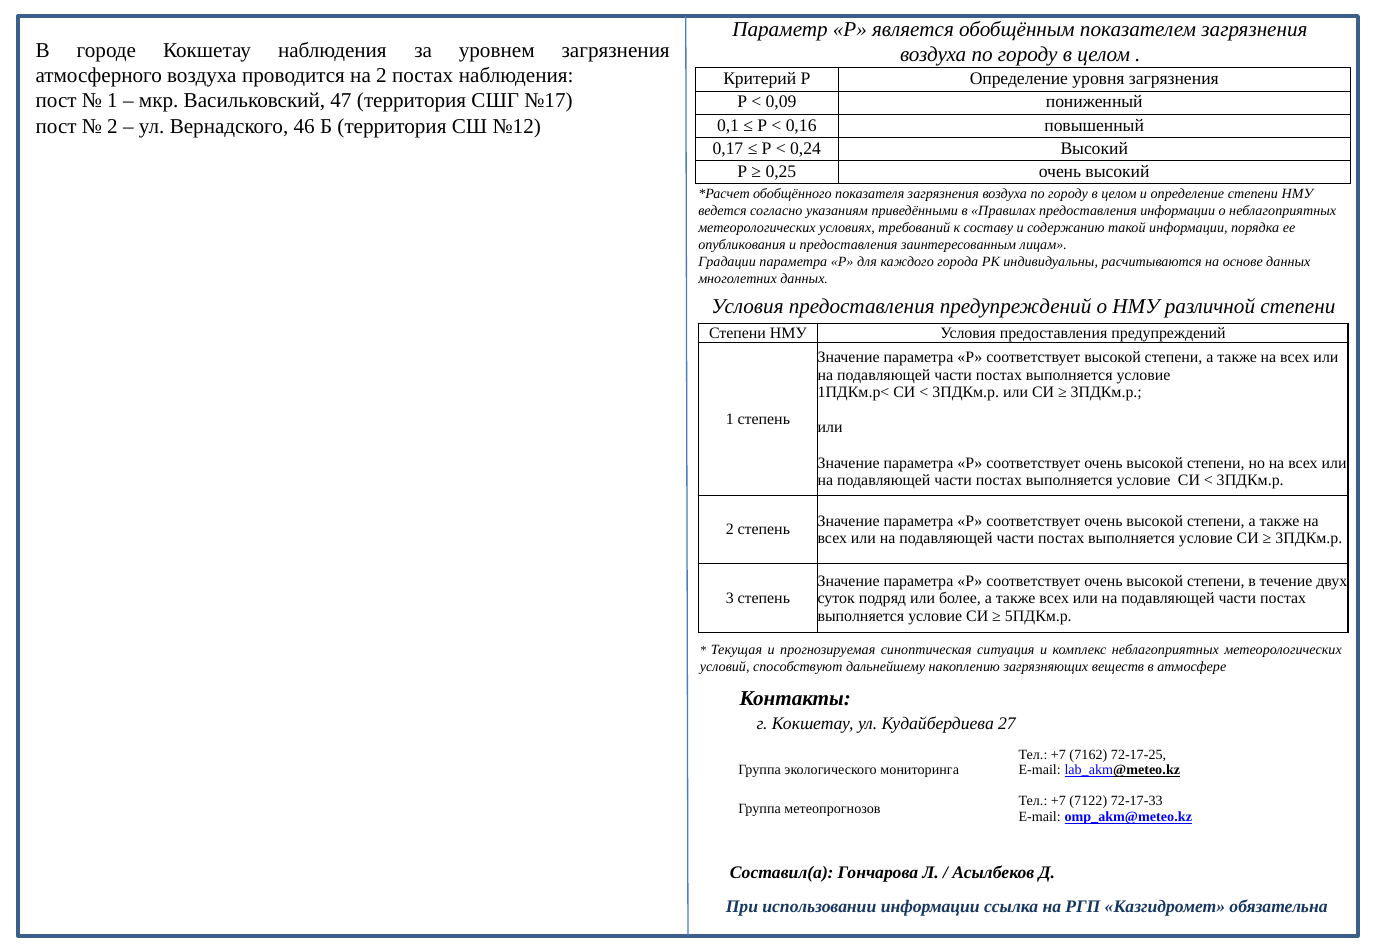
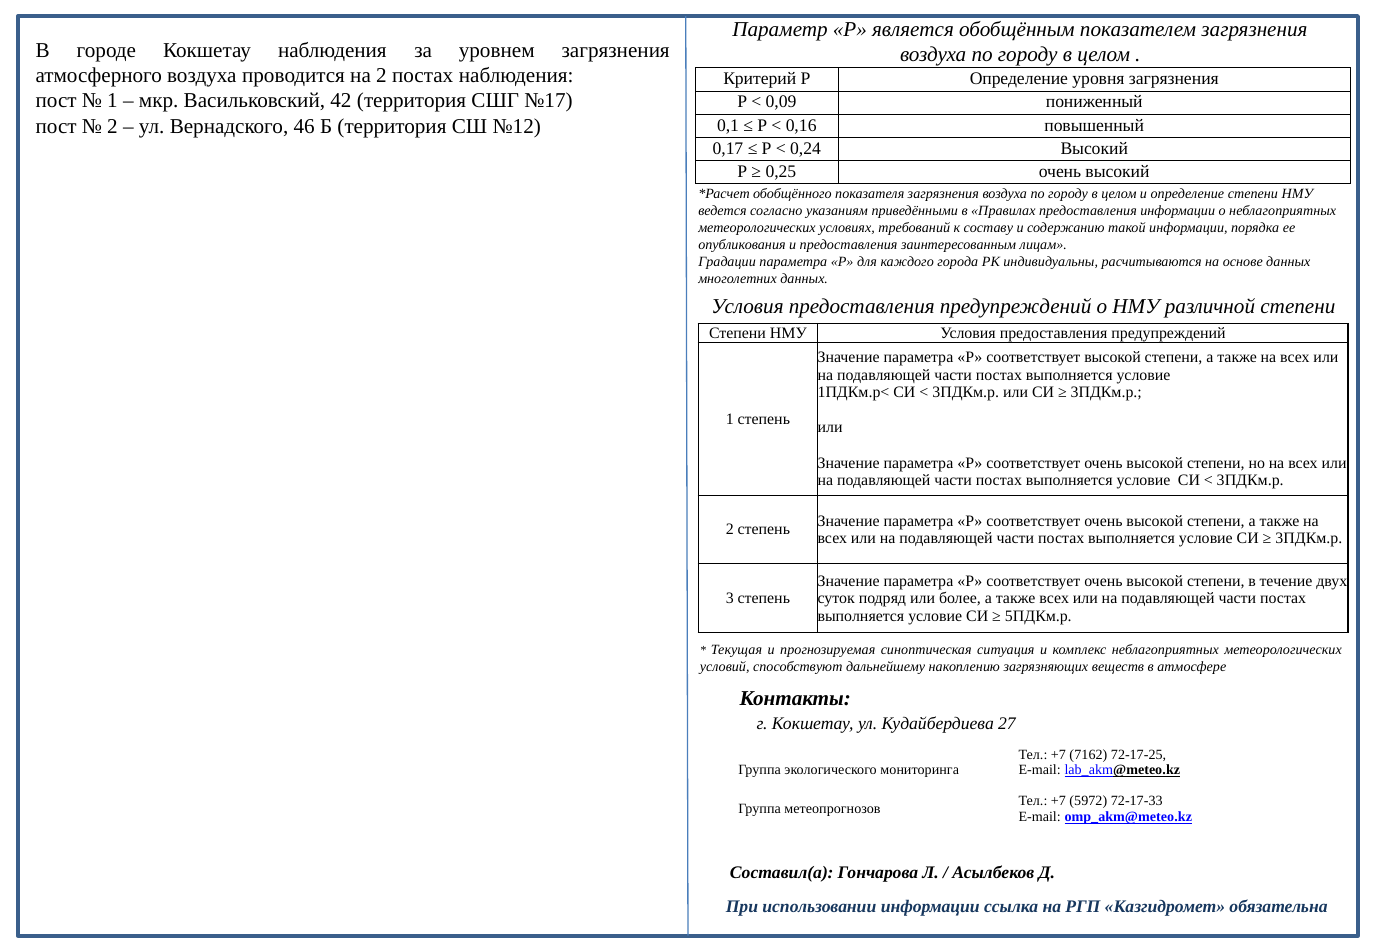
47: 47 -> 42
7122: 7122 -> 5972
